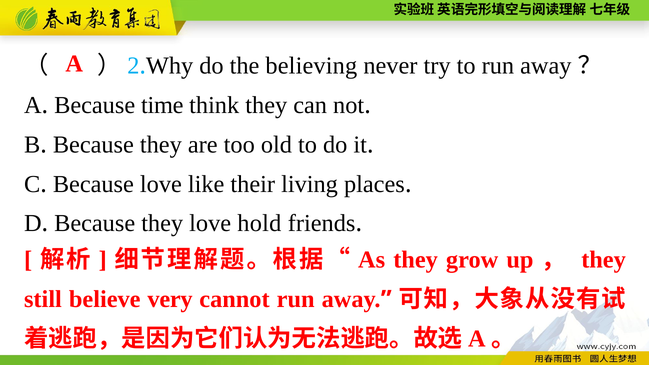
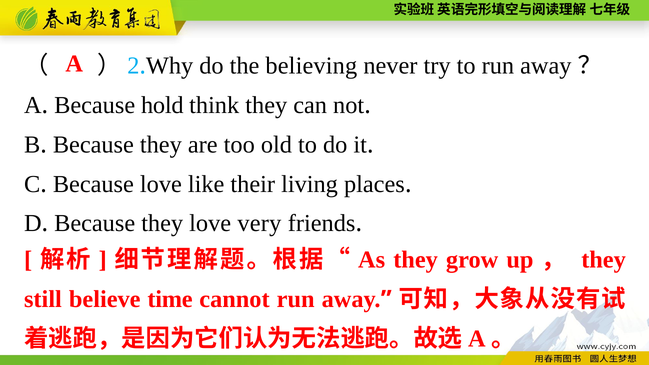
time: time -> hold
hold: hold -> very
very: very -> time
